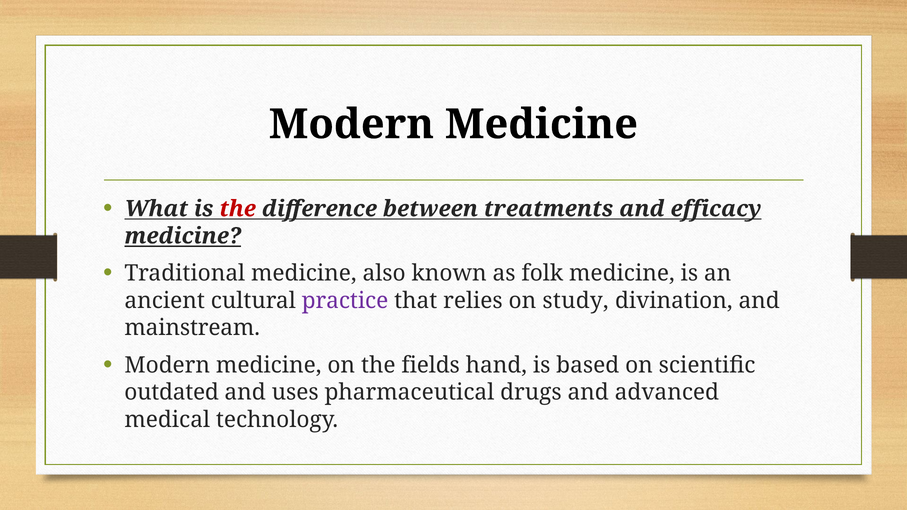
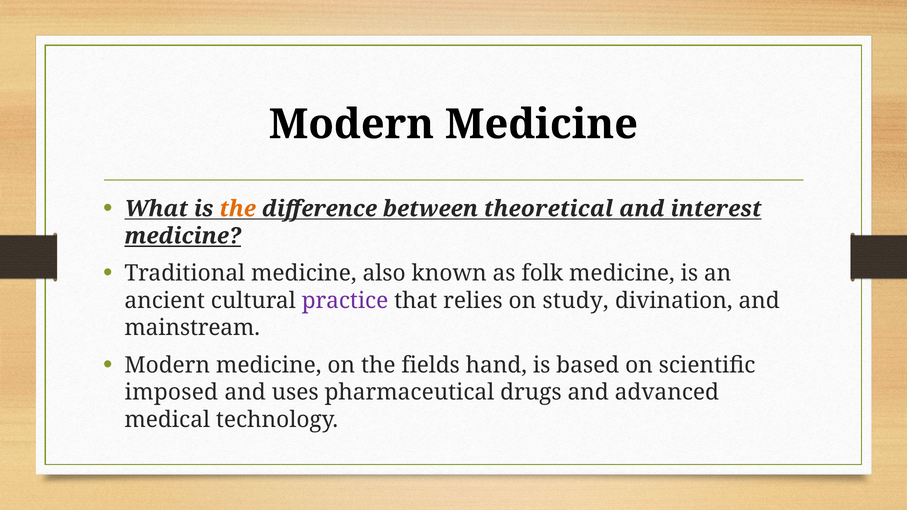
the at (238, 209) colour: red -> orange
treatments: treatments -> theoretical
efficacy: efficacy -> interest
outdated: outdated -> imposed
